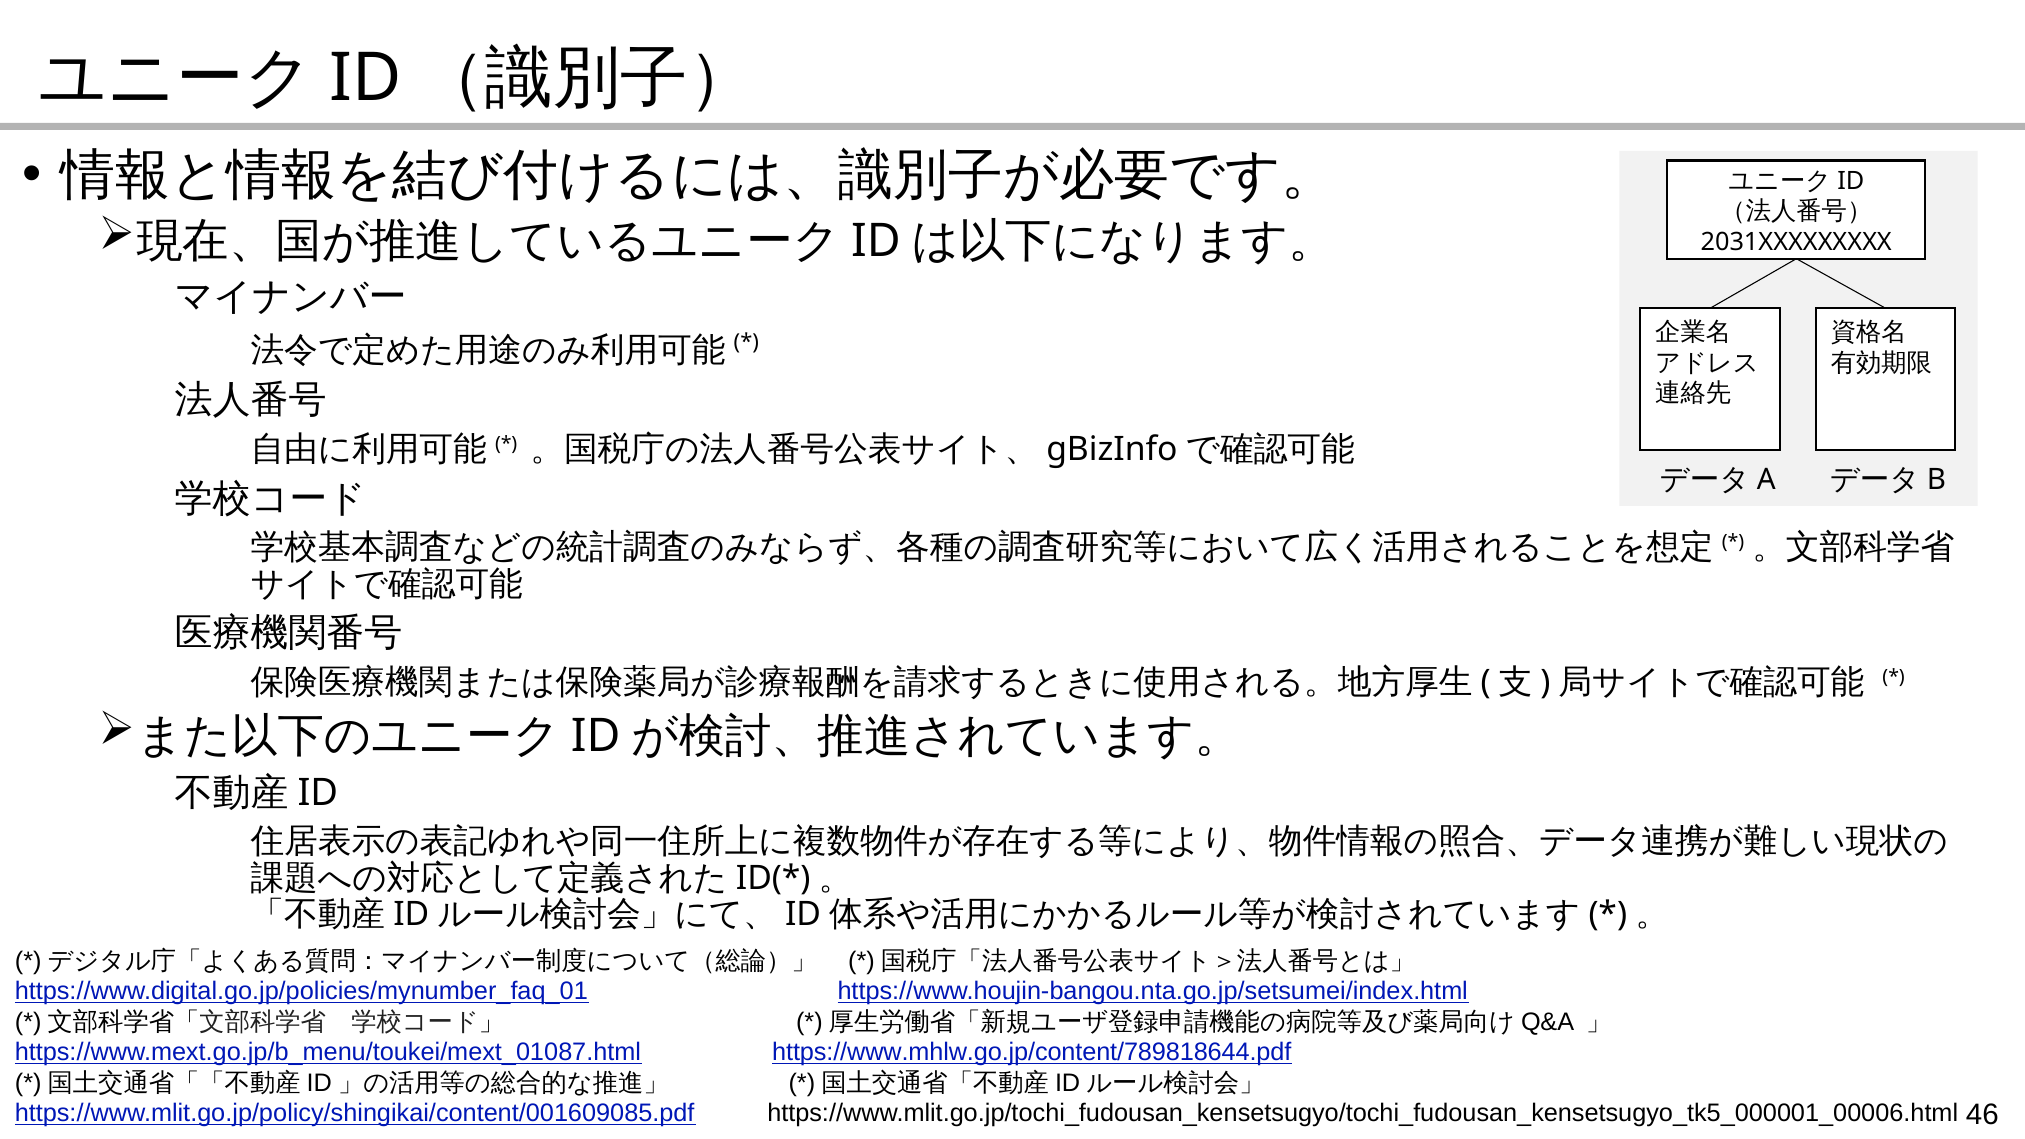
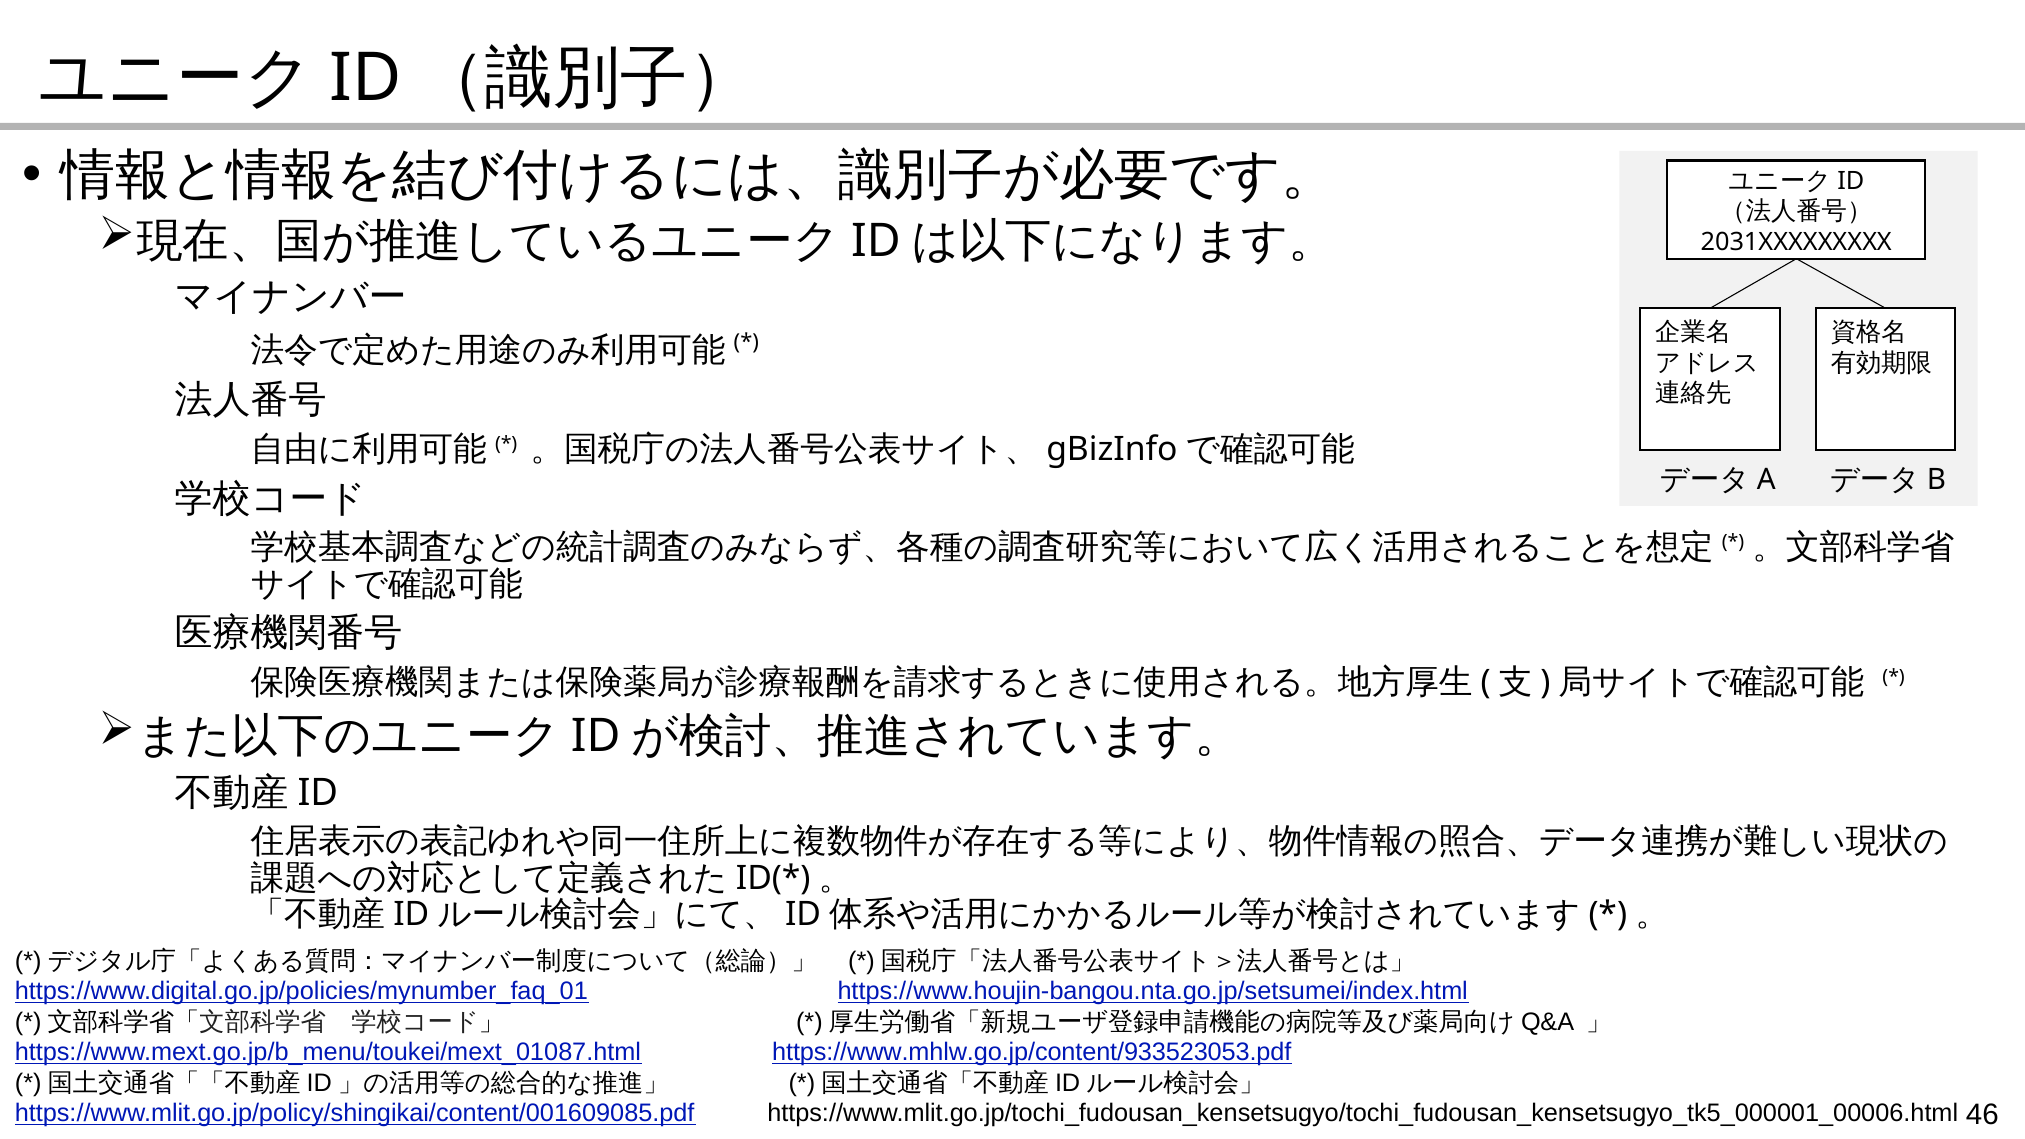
https://www.mhlw.go.jp/content/789818644.pdf: https://www.mhlw.go.jp/content/789818644.pdf -> https://www.mhlw.go.jp/content/933523053.pdf
